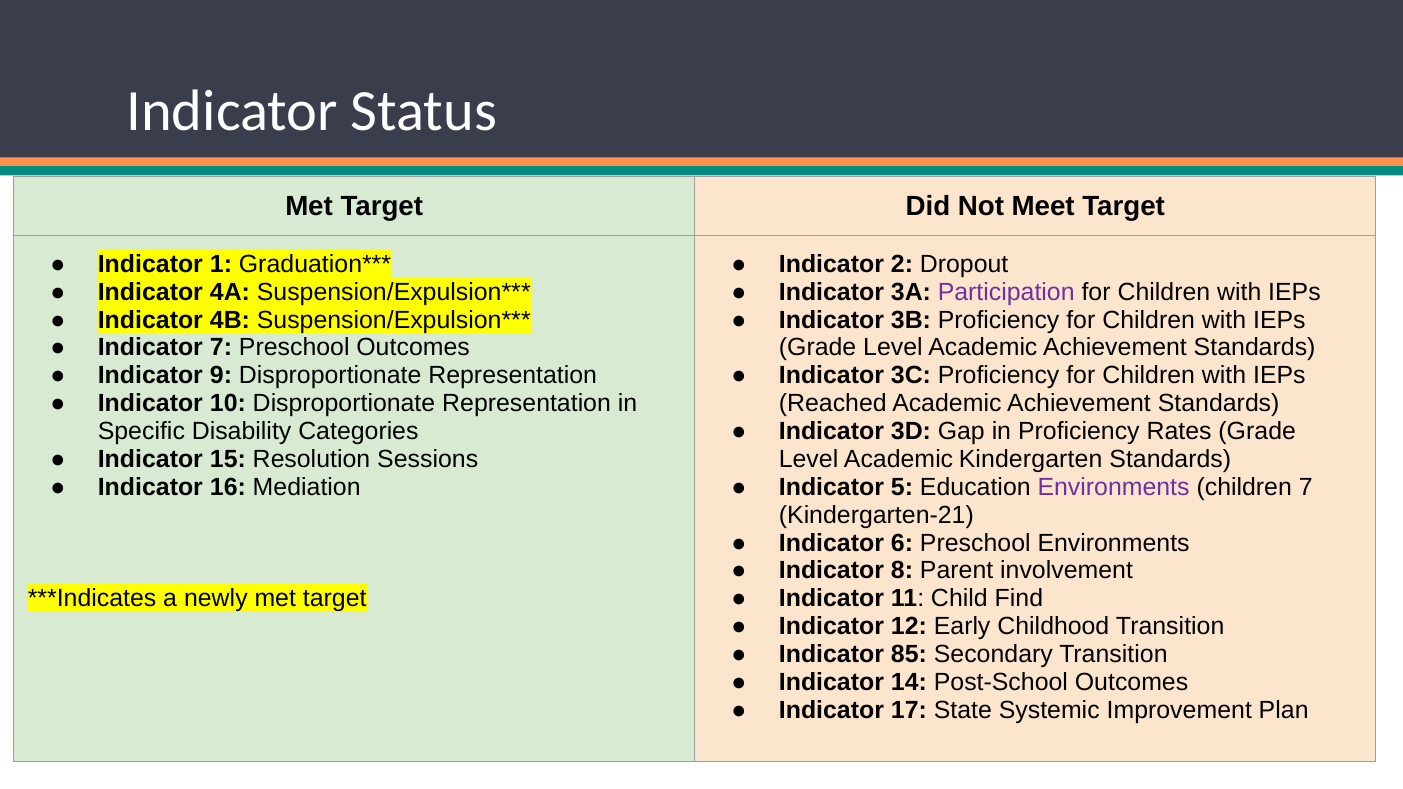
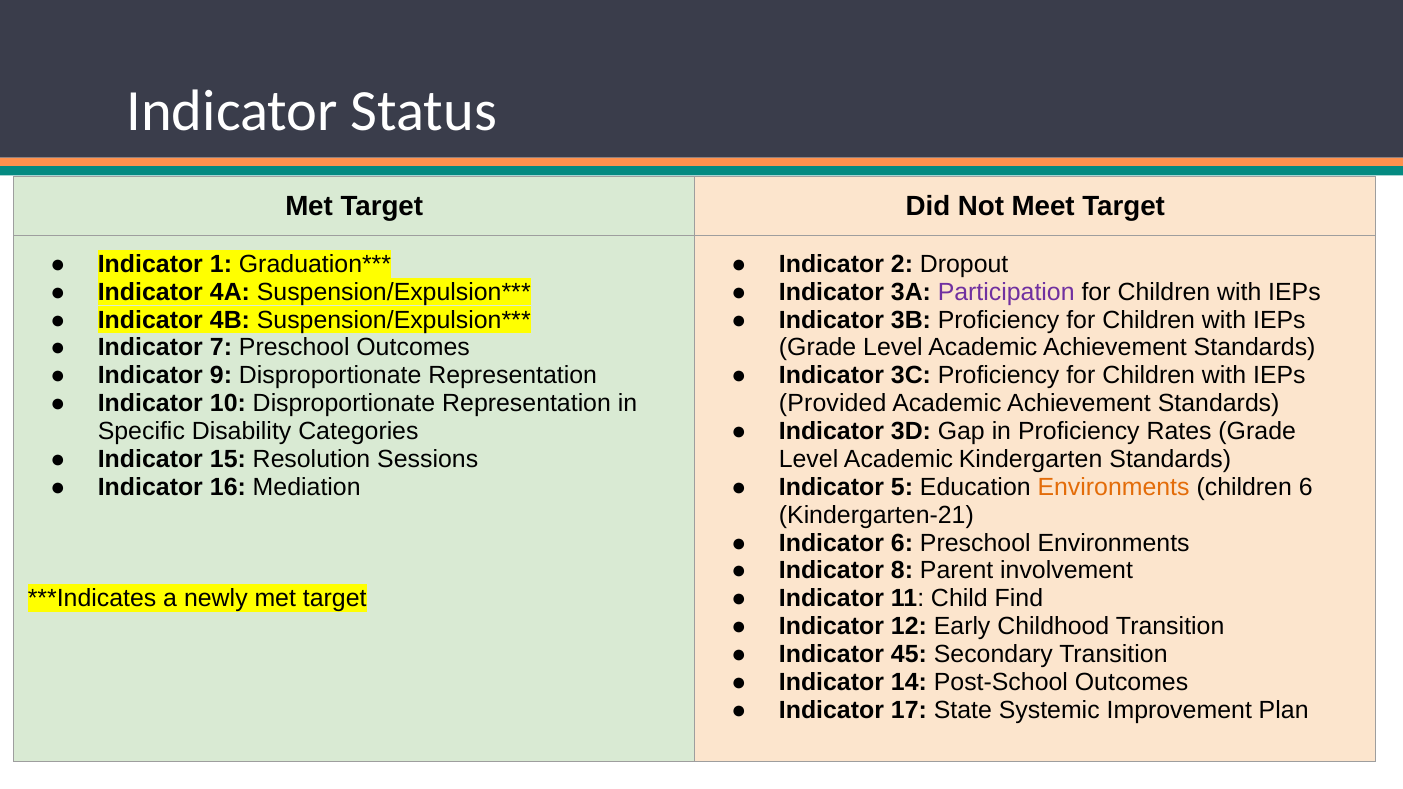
Reached: Reached -> Provided
Environments at (1114, 487) colour: purple -> orange
children 7: 7 -> 6
85: 85 -> 45
